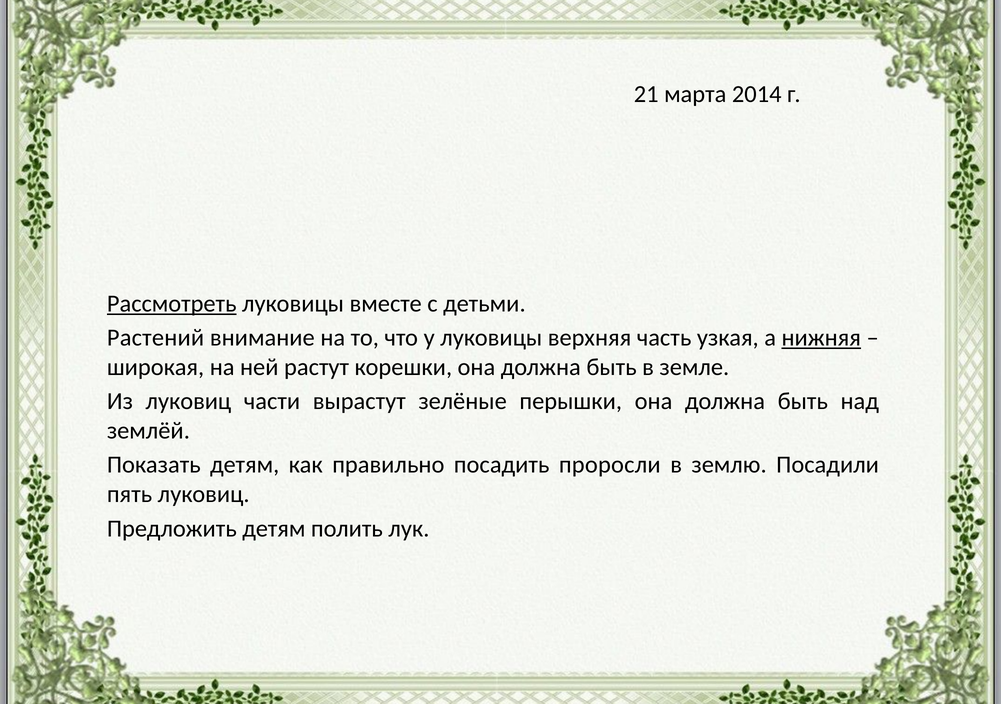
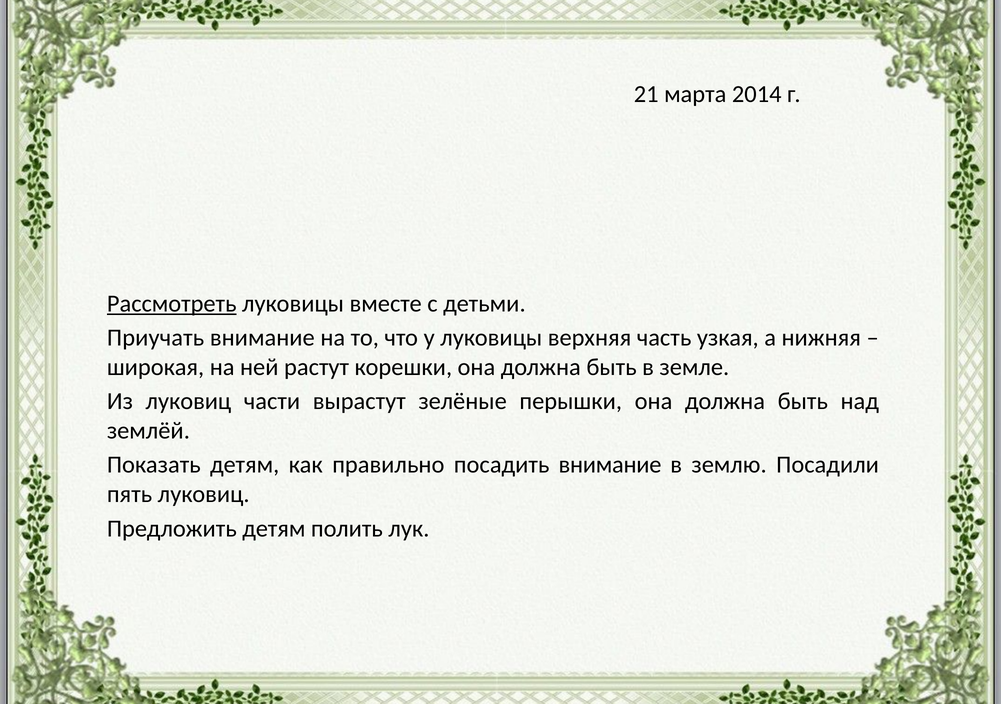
Растений: Растений -> Приучать
нижняя underline: present -> none
посадить проросли: проросли -> внимание
